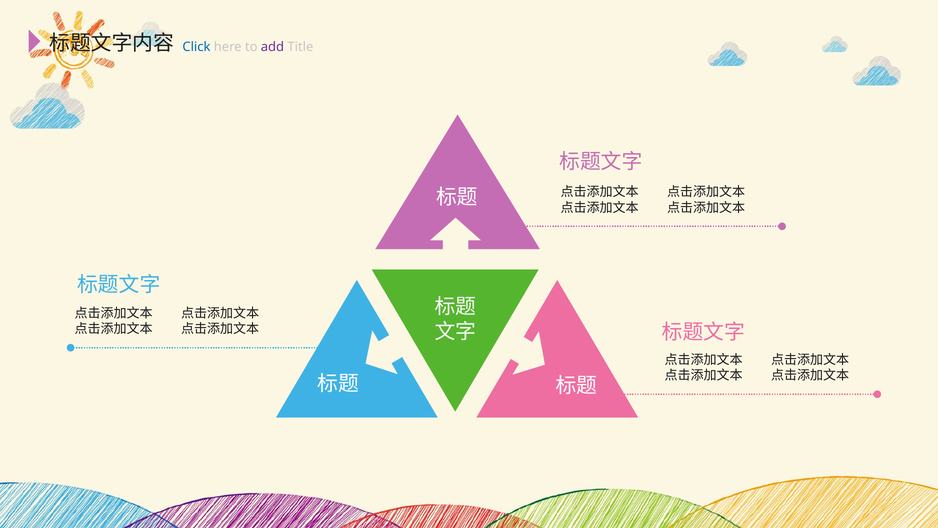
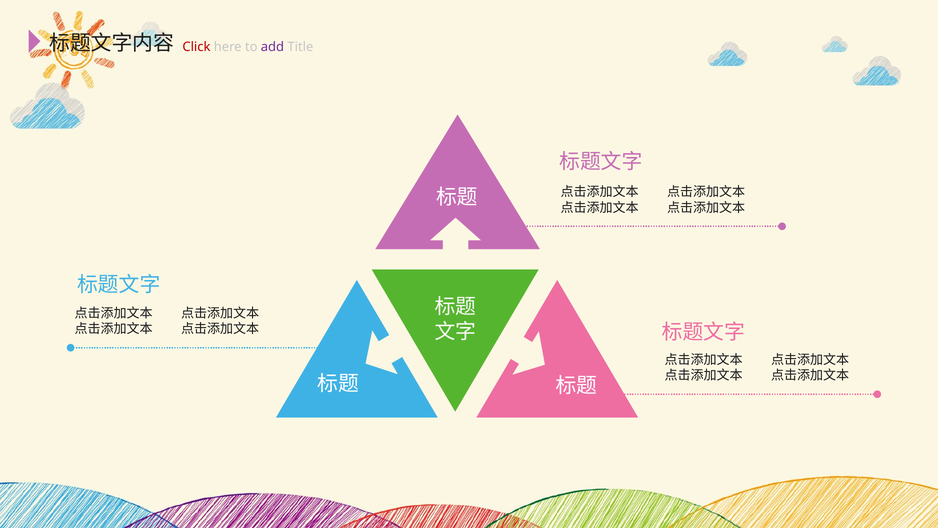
Click colour: blue -> red
